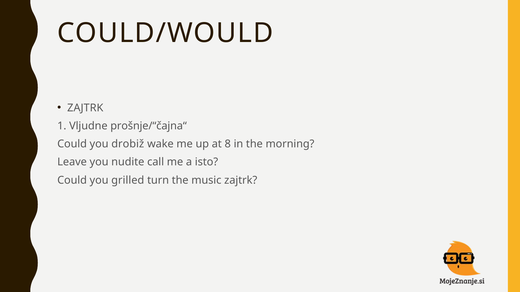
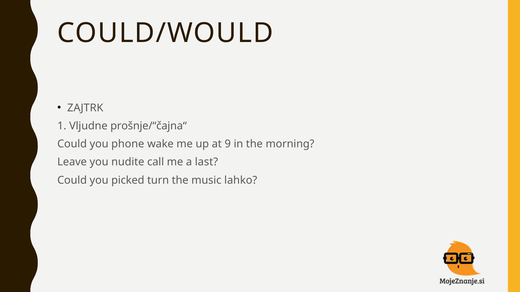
drobiž: drobiž -> phone
8: 8 -> 9
isto: isto -> last
grilled: grilled -> picked
music zajtrk: zajtrk -> lahko
